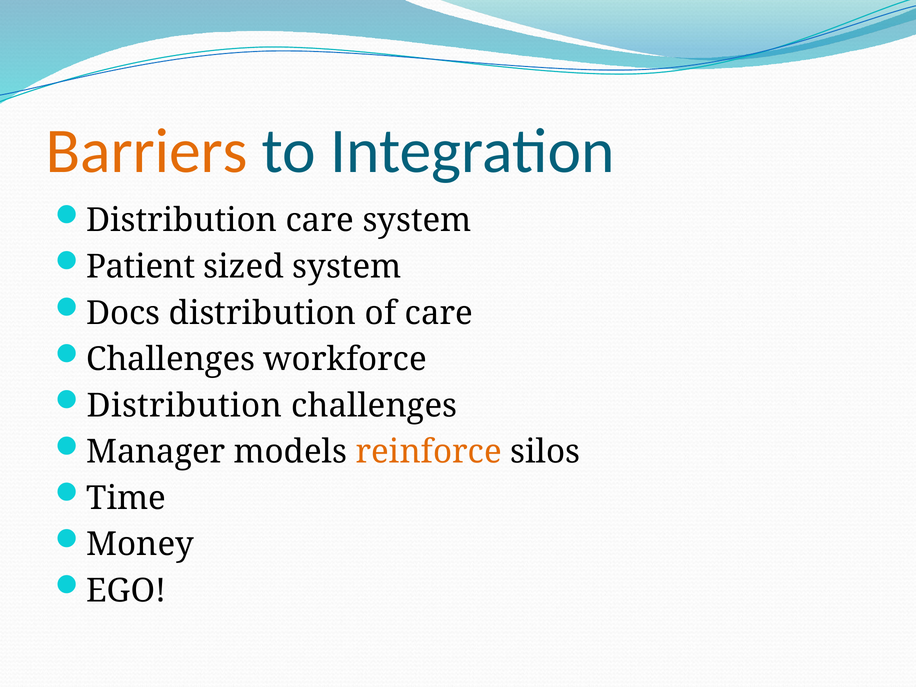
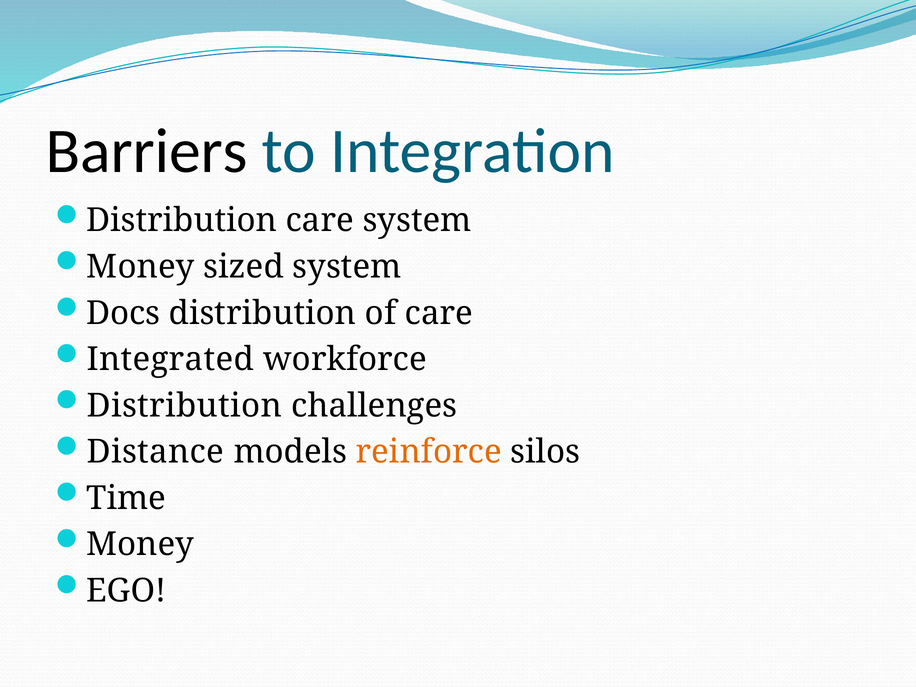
Barriers colour: orange -> black
Patient at (141, 267): Patient -> Money
Challenges at (171, 359): Challenges -> Integrated
Manager: Manager -> Distance
